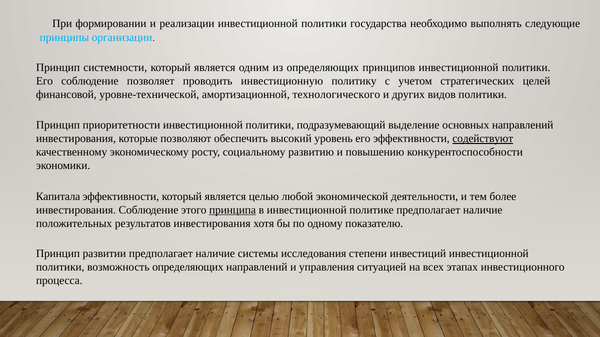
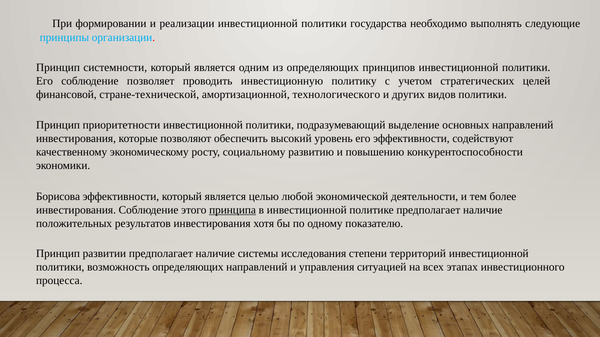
уровне-технической: уровне-технической -> стране-технической
содействуют underline: present -> none
Капитала: Капитала -> Борисова
инвестиций: инвестиций -> территорий
